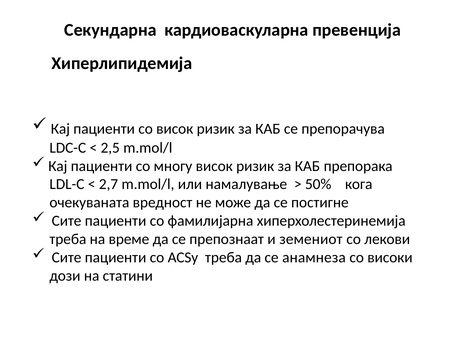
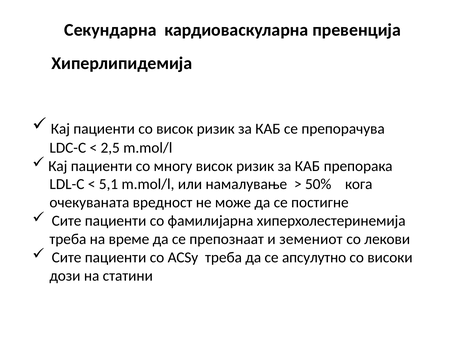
2,7: 2,7 -> 5,1
анамнеза: анамнеза -> апсулутно
